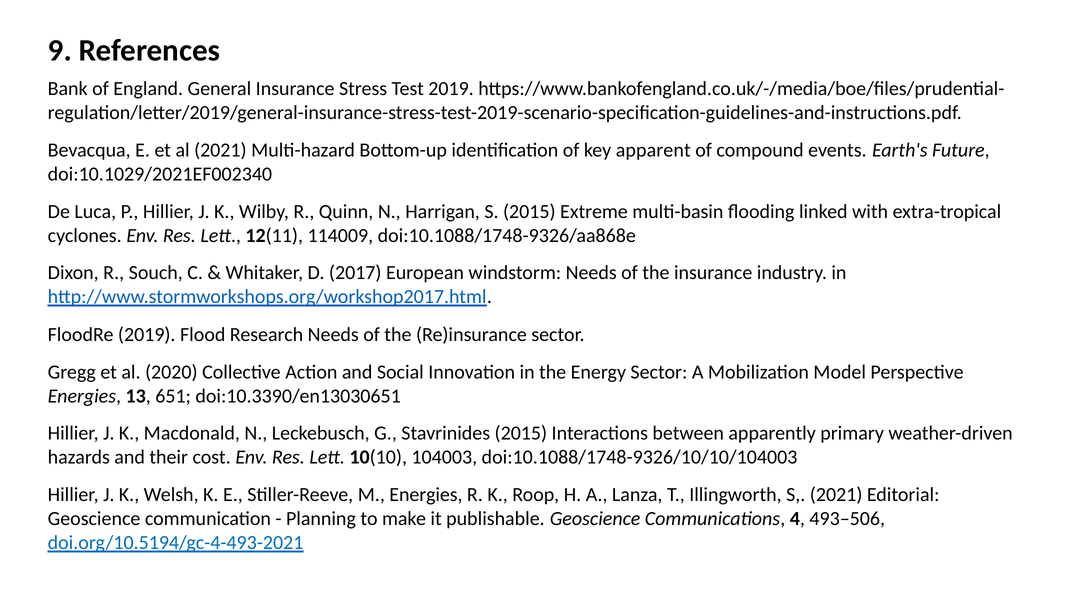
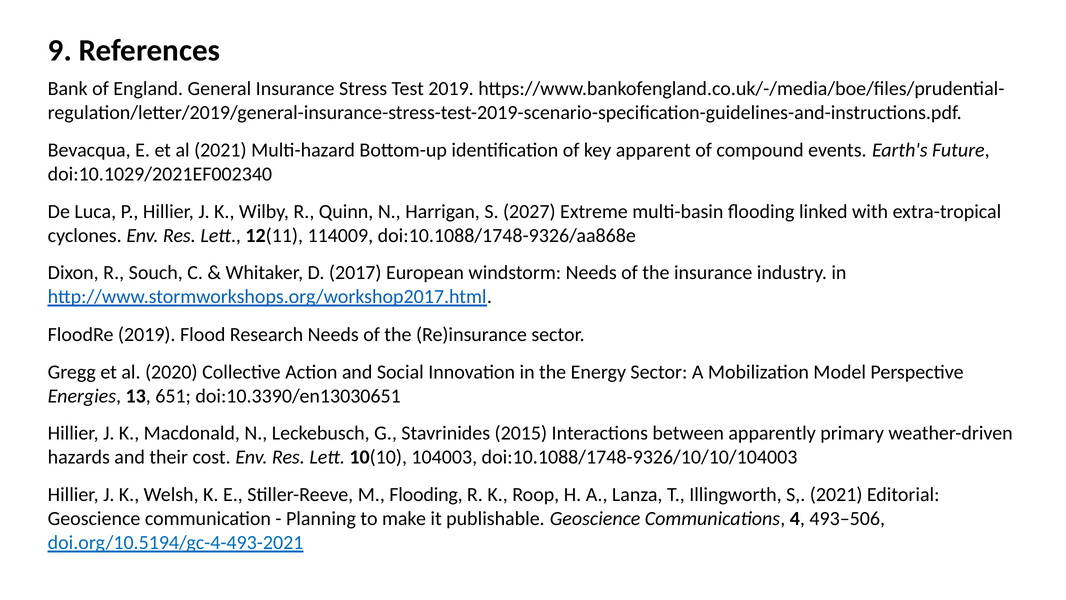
S 2015: 2015 -> 2027
M Energies: Energies -> Flooding
